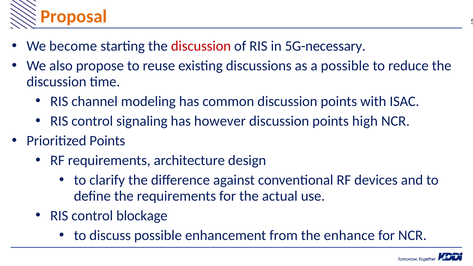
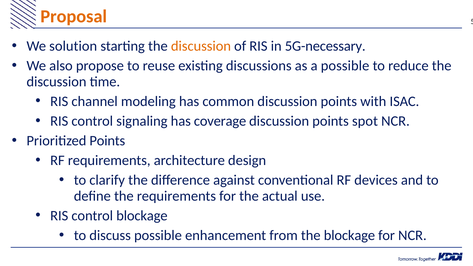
become: become -> solution
discussion at (201, 46) colour: red -> orange
however: however -> coverage
high: high -> spot
the enhance: enhance -> blockage
